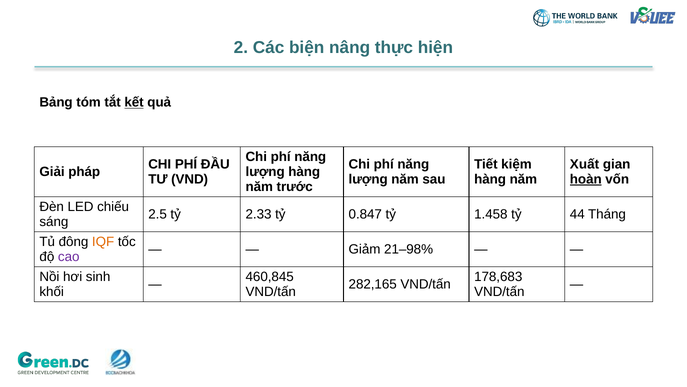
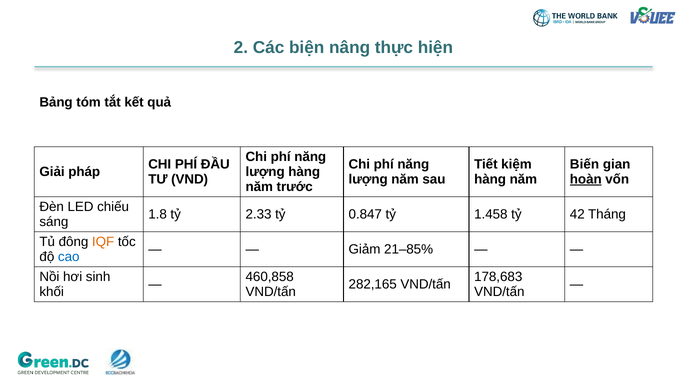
kết underline: present -> none
Xuất: Xuất -> Biến
2.5: 2.5 -> 1.8
44: 44 -> 42
21–98%: 21–98% -> 21–85%
cao colour: purple -> blue
460,845: 460,845 -> 460,858
